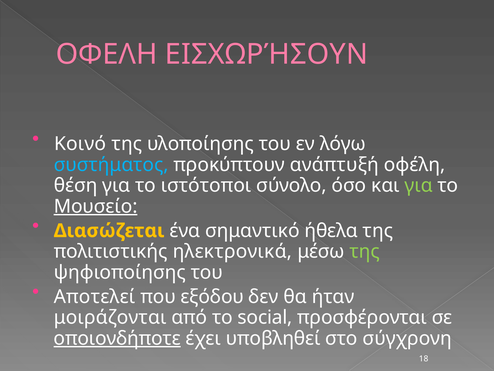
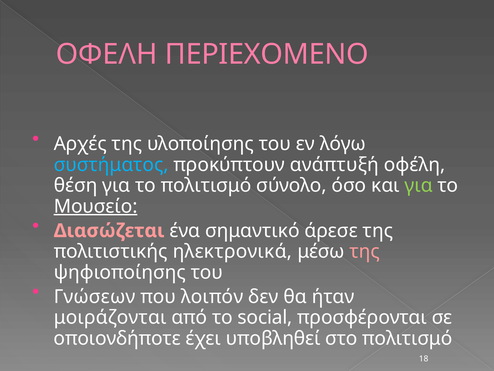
ΕΙΣΧΩΡΉΣΟΥΝ: ΕΙΣΧΩΡΉΣΟΥΝ -> ΠΕΡΙΕΧΟΜΕΝΟ
Κοινό: Κοινό -> Αρχές
το ιστότοποι: ιστότοποι -> πολιτισμό
Διασώζεται colour: yellow -> pink
ήθελα: ήθελα -> άρεσε
της at (365, 251) colour: light green -> pink
Αποτελεί: Αποτελεί -> Γνώσεων
εξόδου: εξόδου -> λοιπόν
οποιονδήποτε underline: present -> none
στο σύγχρονη: σύγχρονη -> πολιτισμό
